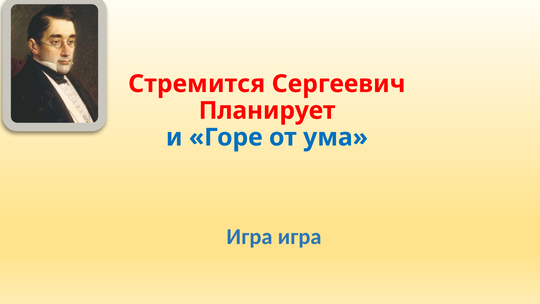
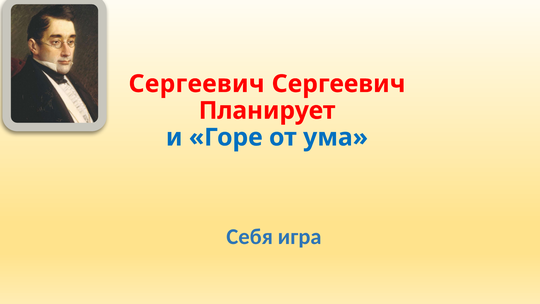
Стремится at (197, 84): Стремится -> Сергеевич
Игра at (250, 237): Игра -> Себя
